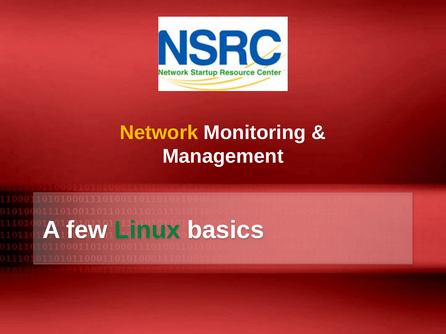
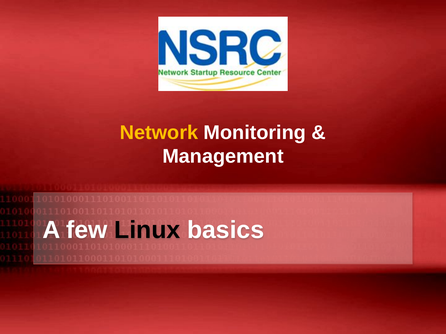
Linux colour: green -> black
